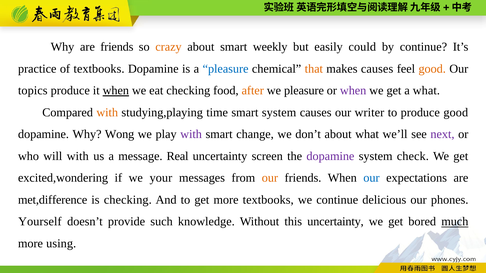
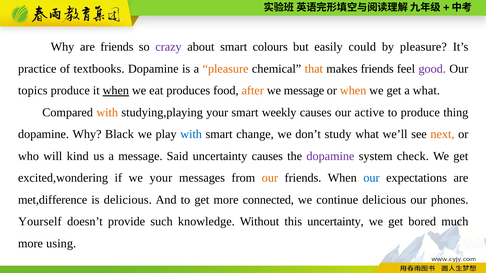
crazy colour: orange -> purple
weekly: weekly -> colours
by continue: continue -> pleasure
pleasure at (226, 69) colour: blue -> orange
makes causes: causes -> friends
good at (432, 69) colour: orange -> purple
eat checking: checking -> produces
we pleasure: pleasure -> message
when at (353, 91) colour: purple -> orange
studying,playing time: time -> your
smart system: system -> weekly
writer: writer -> active
produce good: good -> thing
Wong: Wong -> Black
with at (191, 135) colour: purple -> blue
don’t about: about -> study
next colour: purple -> orange
will with: with -> kind
Real: Real -> Said
uncertainty screen: screen -> causes
is checking: checking -> delicious
more textbooks: textbooks -> connected
much underline: present -> none
